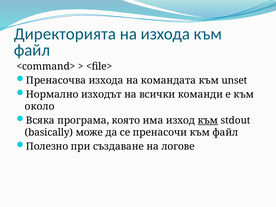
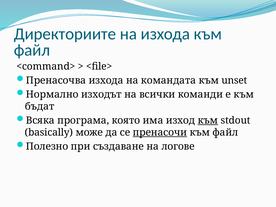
Директорията: Директорията -> Директориите
около: около -> бъдат
пренасочи underline: none -> present
